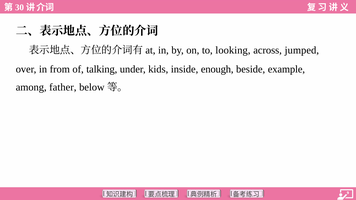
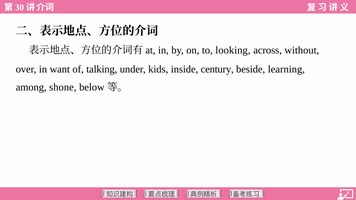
jumped: jumped -> without
from: from -> want
enough: enough -> century
example: example -> learning
father: father -> shone
